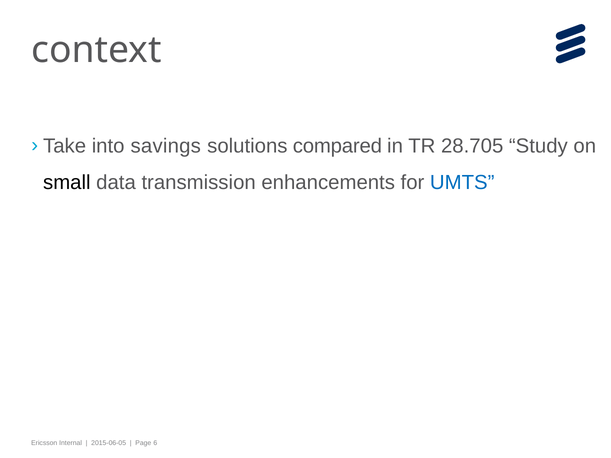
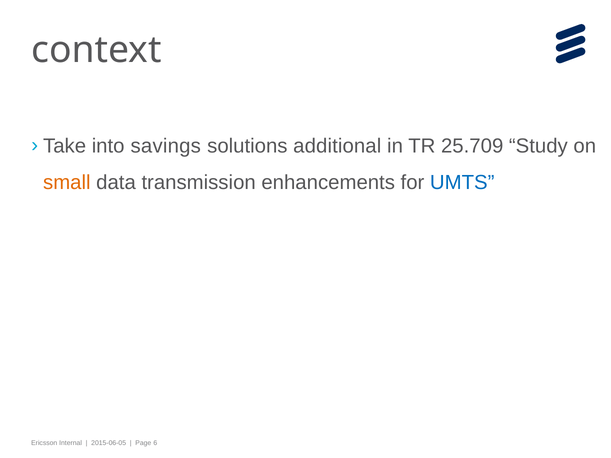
compared: compared -> additional
28.705: 28.705 -> 25.709
small colour: black -> orange
